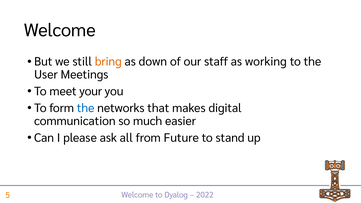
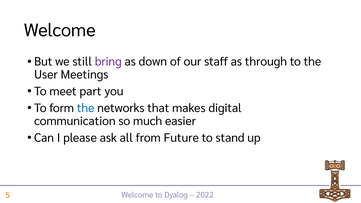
bring colour: orange -> purple
working: working -> through
your: your -> part
